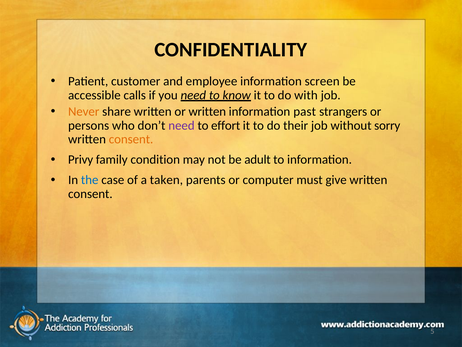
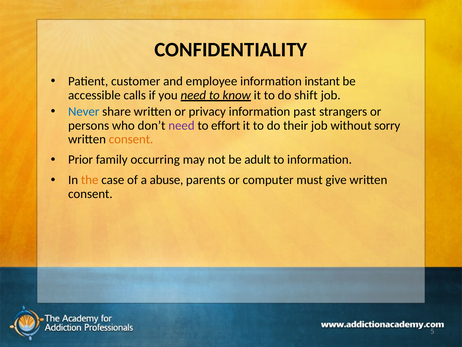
screen: screen -> instant
with: with -> shift
Never colour: orange -> blue
or written: written -> privacy
Privy: Privy -> Prior
condition: condition -> occurring
the colour: blue -> orange
taken: taken -> abuse
